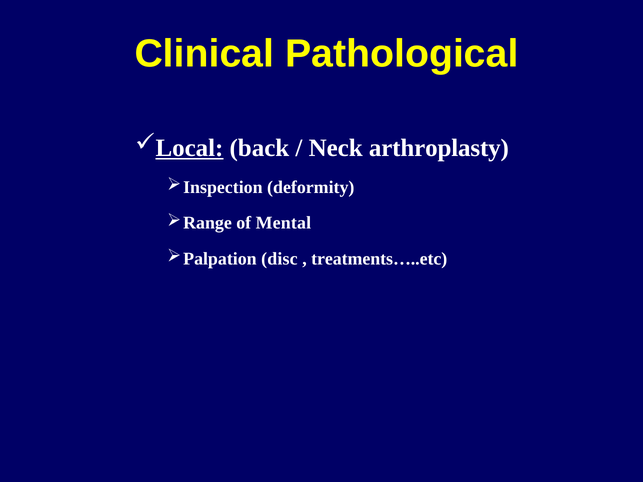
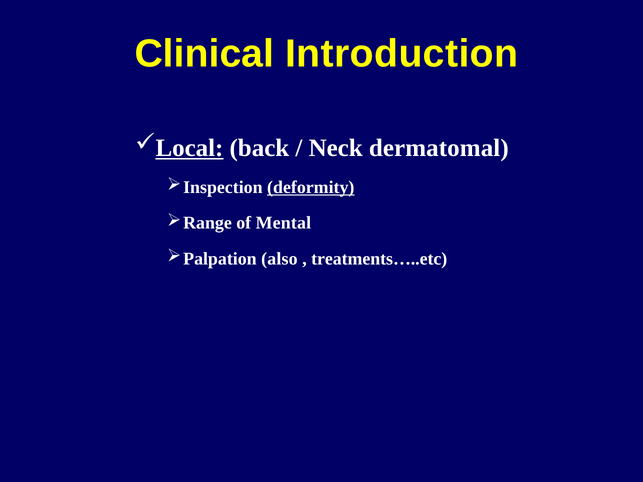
Pathological: Pathological -> Introduction
arthroplasty: arthroplasty -> dermatomal
deformity underline: none -> present
disc: disc -> also
